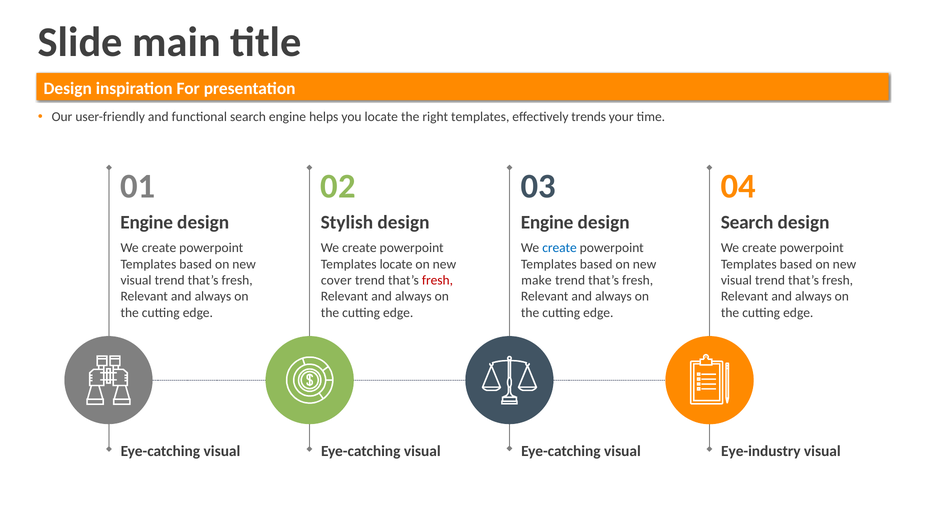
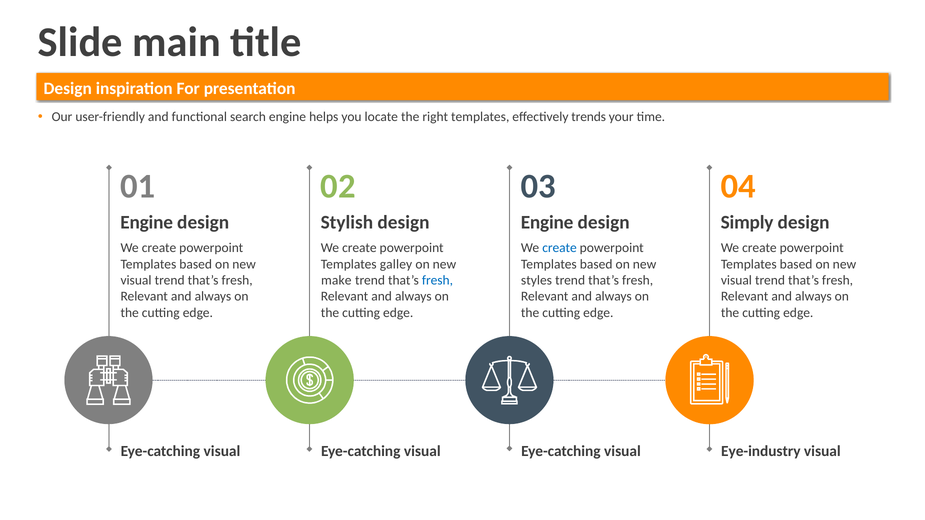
Search at (747, 222): Search -> Simply
Templates locate: locate -> galley
cover: cover -> make
fresh at (437, 281) colour: red -> blue
make: make -> styles
